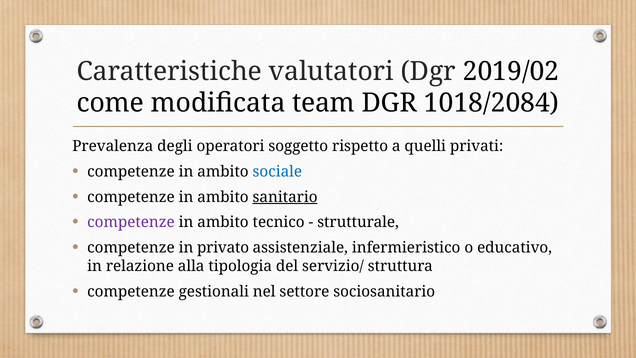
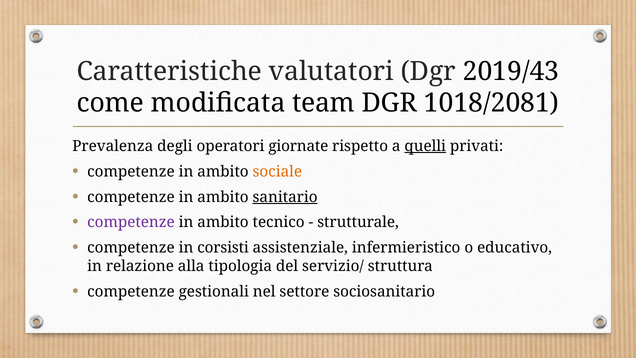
2019/02: 2019/02 -> 2019/43
1018/2084: 1018/2084 -> 1018/2081
soggetto: soggetto -> giornate
quelli underline: none -> present
sociale colour: blue -> orange
privato: privato -> corsisti
